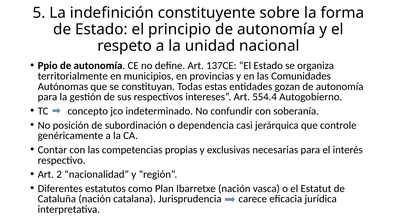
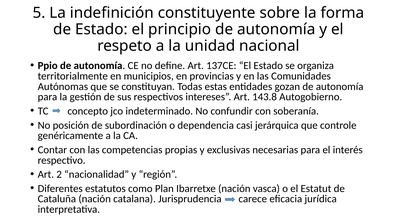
554.4: 554.4 -> 143.8
